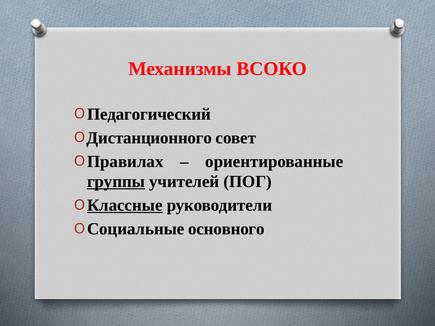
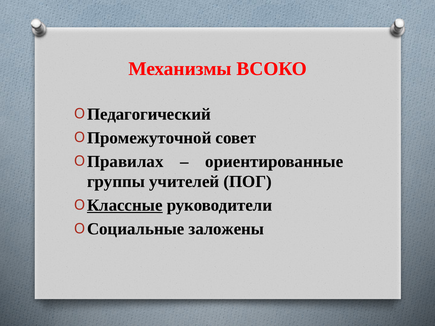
Дистанционного: Дистанционного -> Промежуточной
группы underline: present -> none
основного: основного -> заложены
